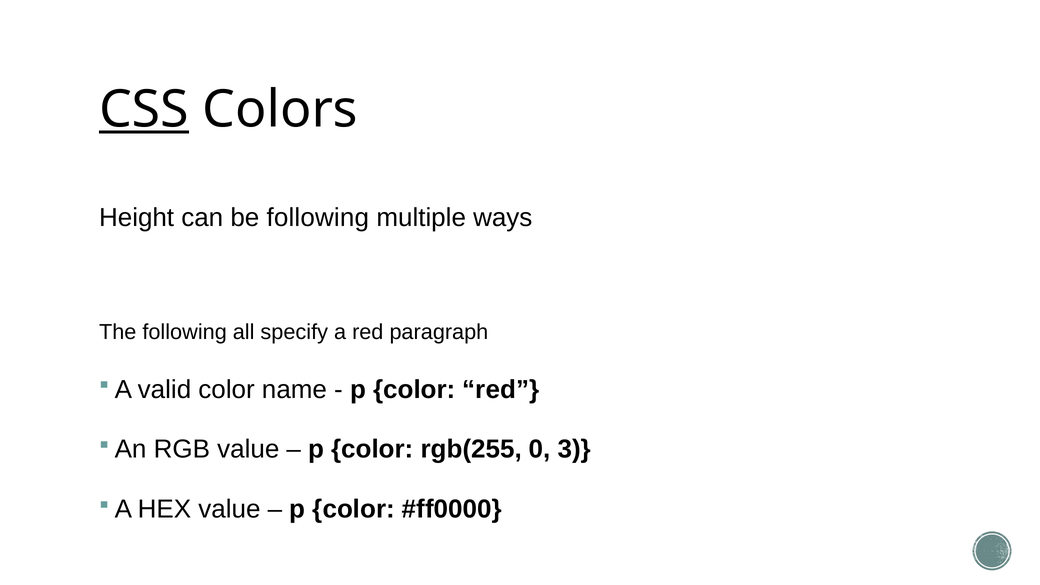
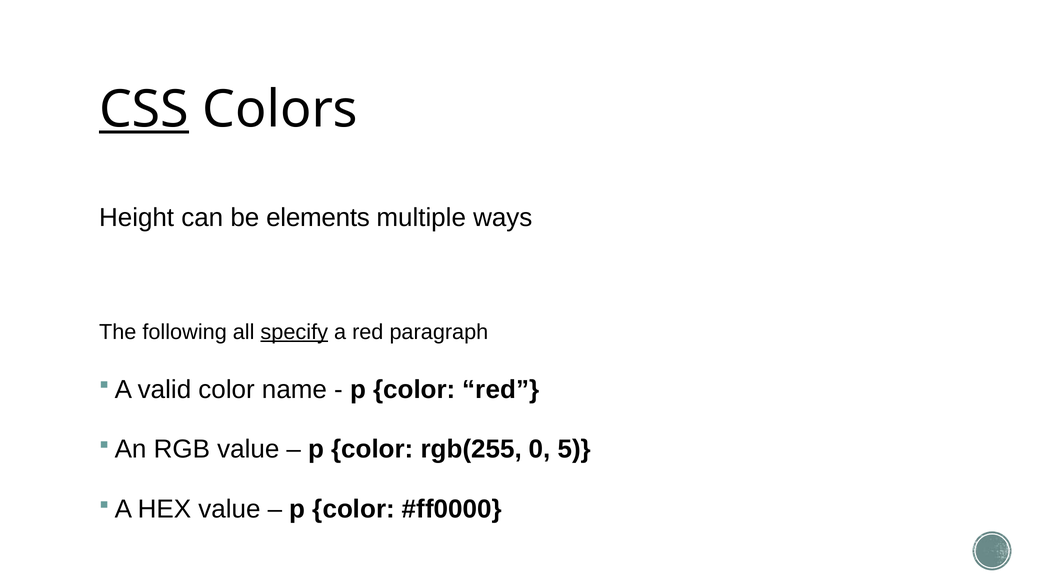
be following: following -> elements
specify underline: none -> present
3: 3 -> 5
